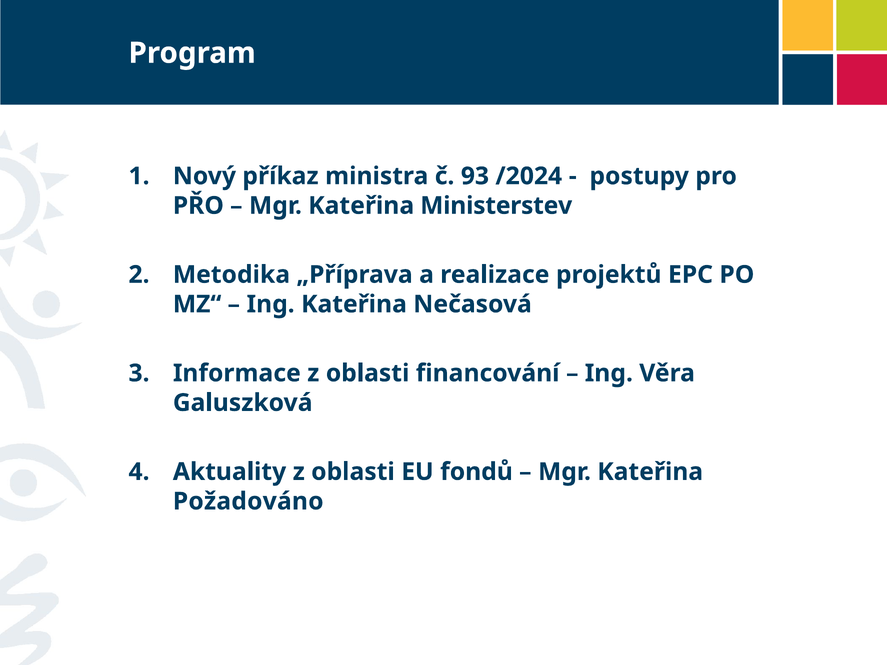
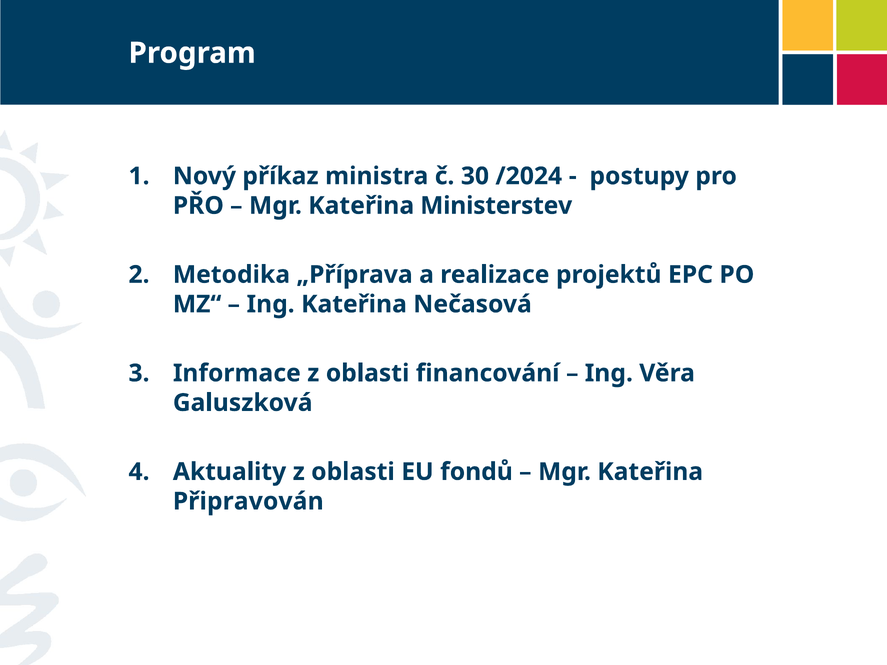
93: 93 -> 30
Požadováno: Požadováno -> Připravován
